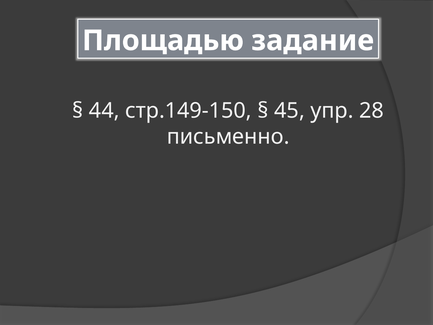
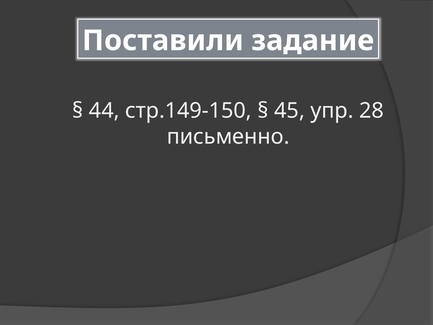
Площадью: Площадью -> Поставили
